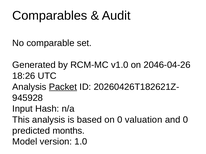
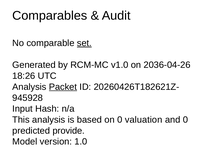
set underline: none -> present
2046-04-26: 2046-04-26 -> 2036-04-26
months: months -> provide
